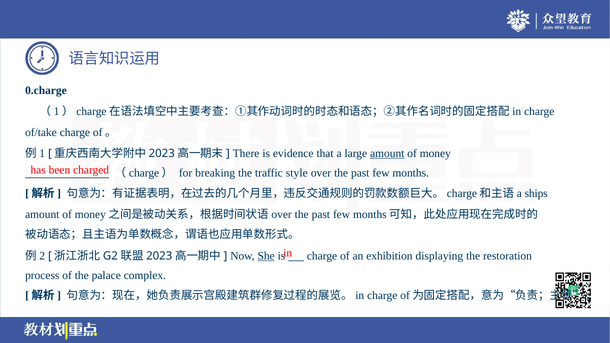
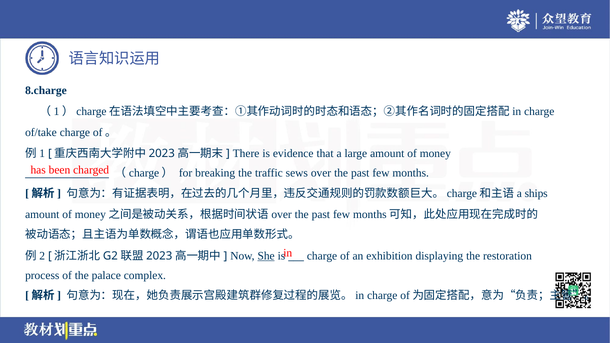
0.charge: 0.charge -> 8.charge
amount at (387, 153) underline: present -> none
style: style -> sews
